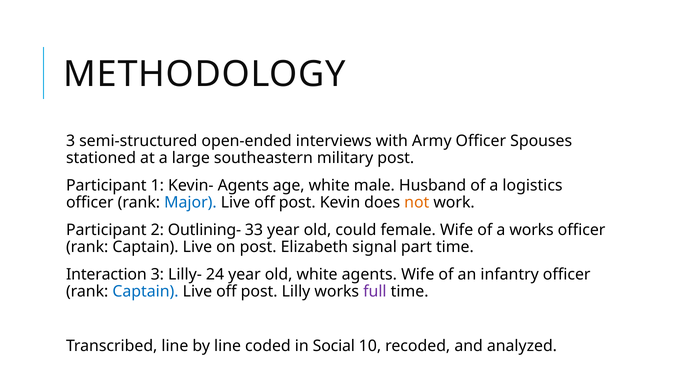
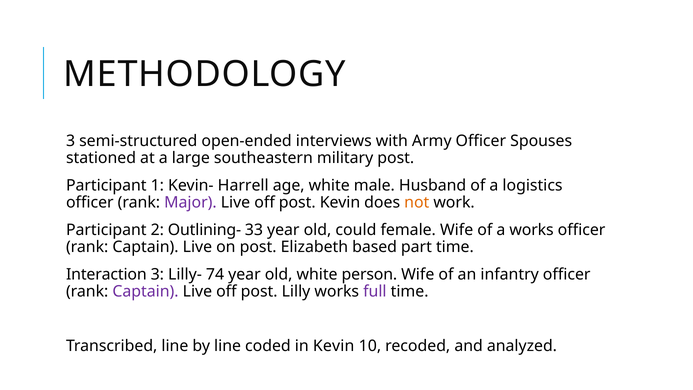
Kevin- Agents: Agents -> Harrell
Major colour: blue -> purple
signal: signal -> based
24: 24 -> 74
white agents: agents -> person
Captain at (145, 291) colour: blue -> purple
in Social: Social -> Kevin
